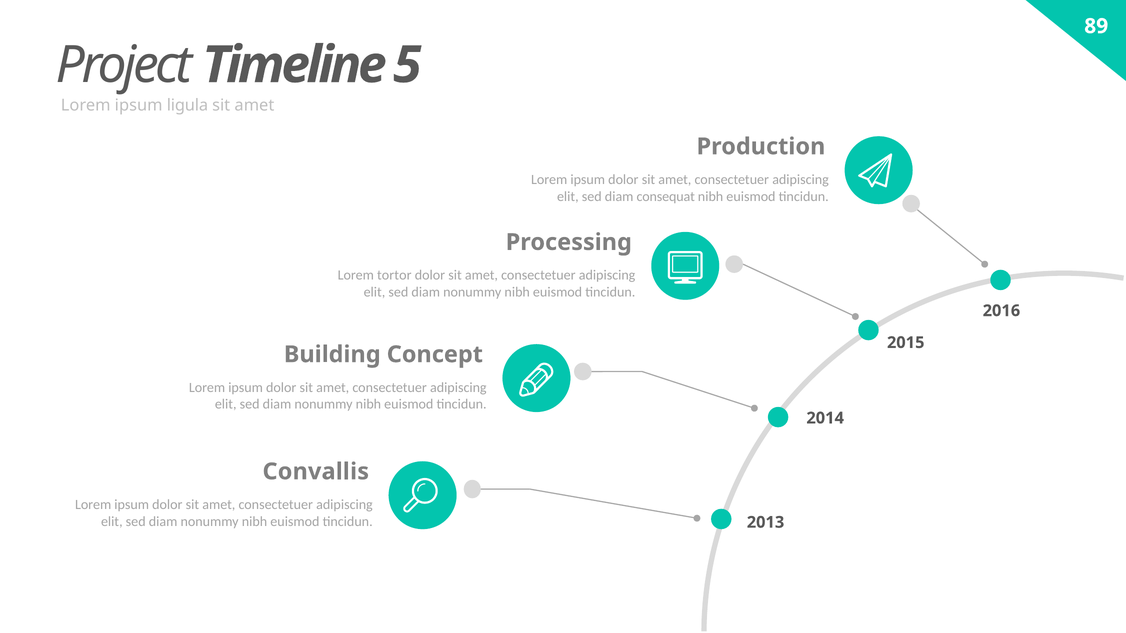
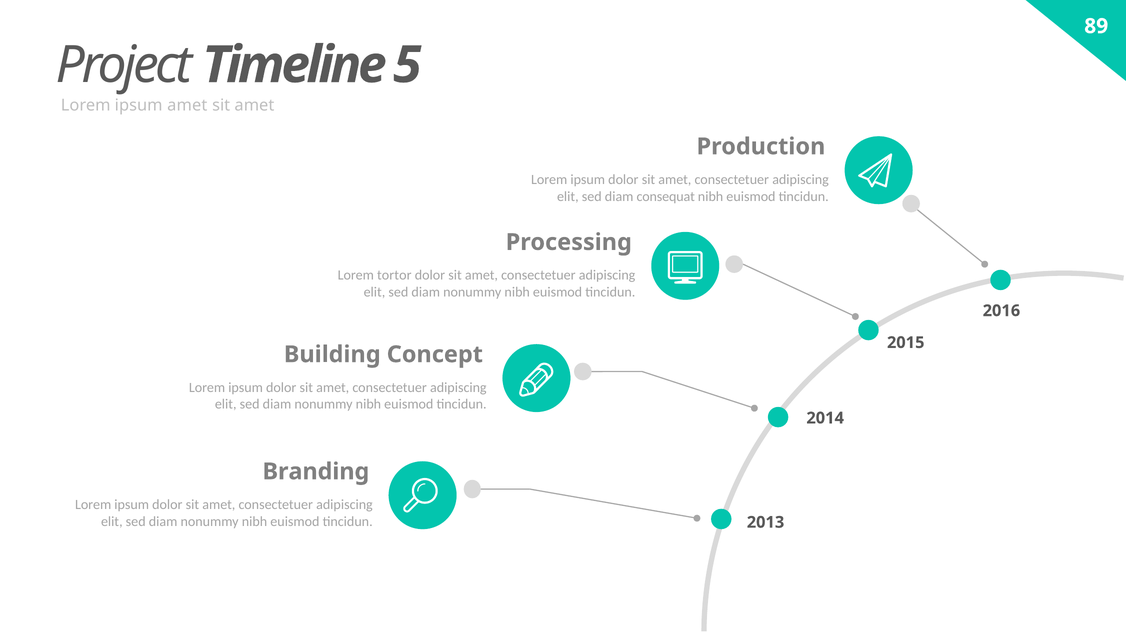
ipsum ligula: ligula -> amet
Convallis: Convallis -> Branding
